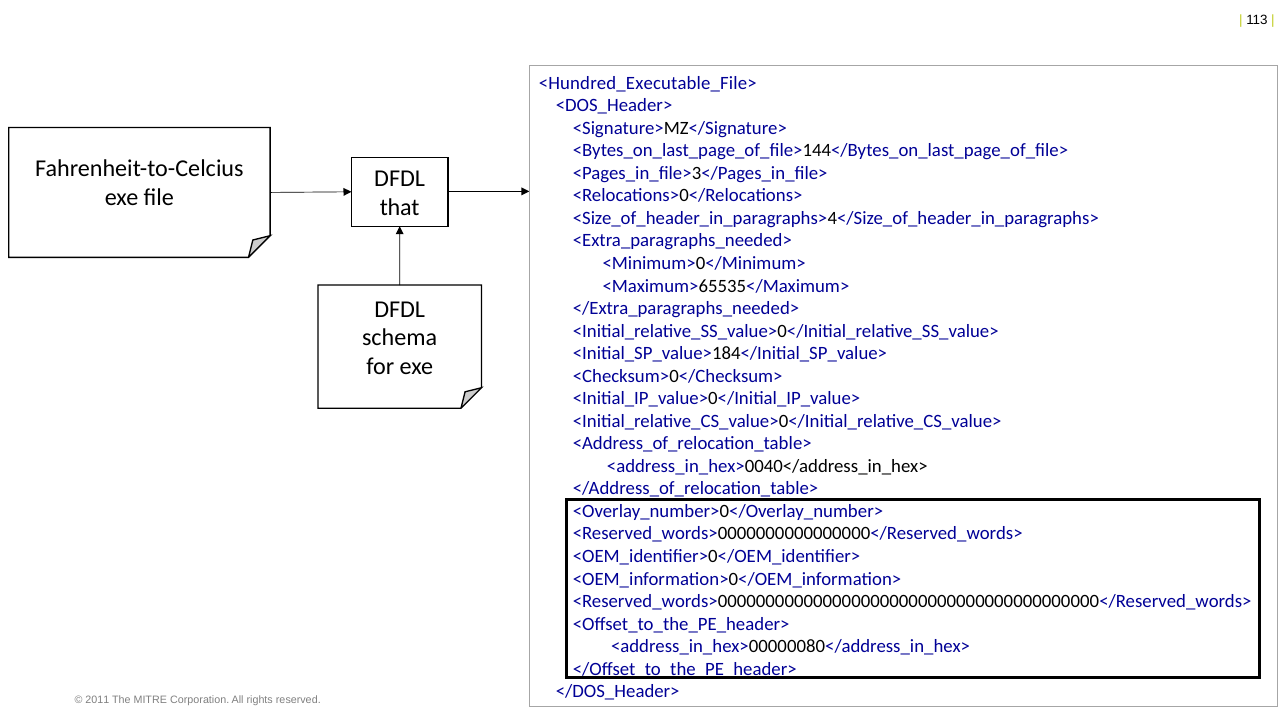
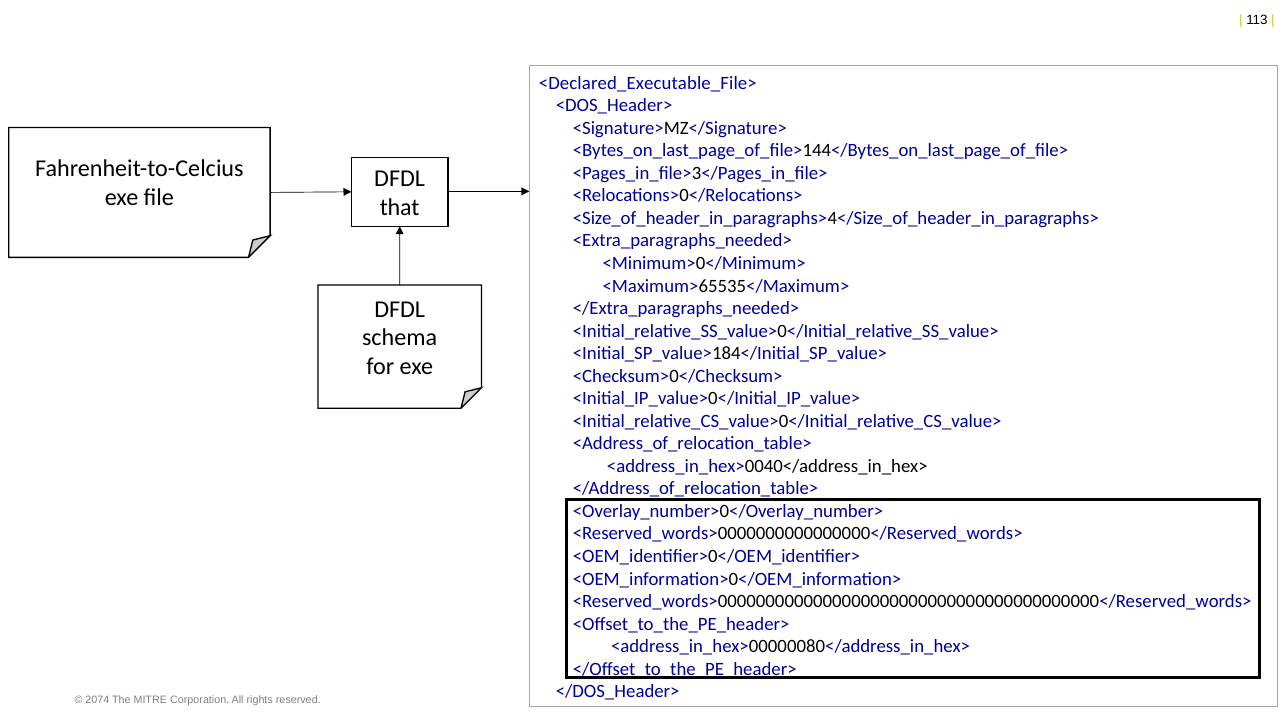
<Hundred_Executable_File>: <Hundred_Executable_File> -> <Declared_Executable_File>
2011: 2011 -> 2074
